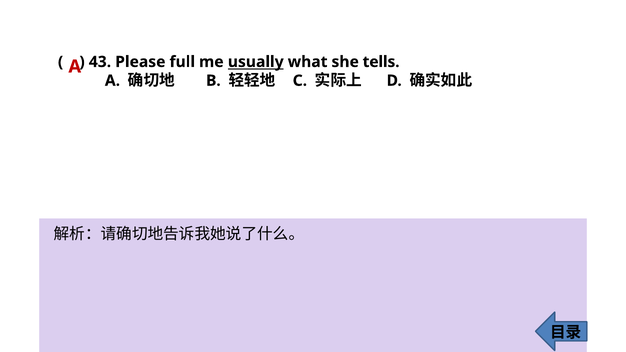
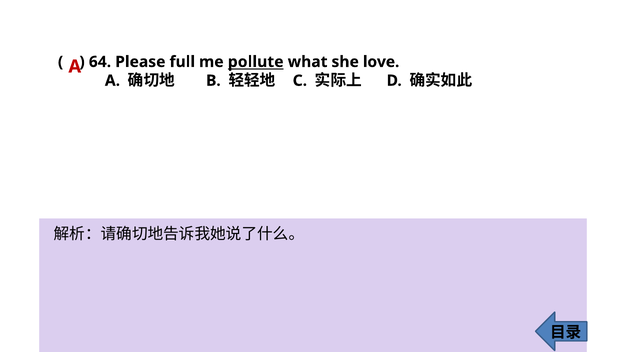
43: 43 -> 64
usually: usually -> pollute
tells: tells -> love
